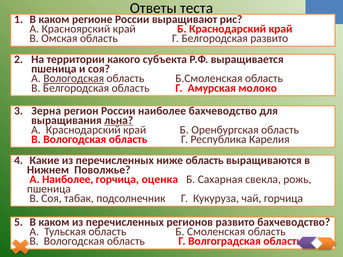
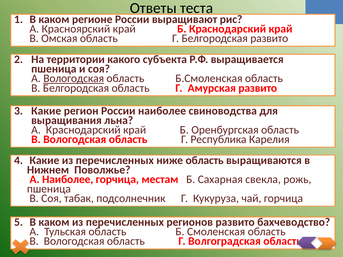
Амурская молоко: молоко -> развито
Зерна at (46, 111): Зерна -> Какие
наиболее бахчеводство: бахчеводство -> свиноводства
льна underline: present -> none
оценка: оценка -> местам
